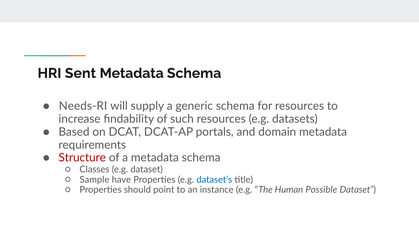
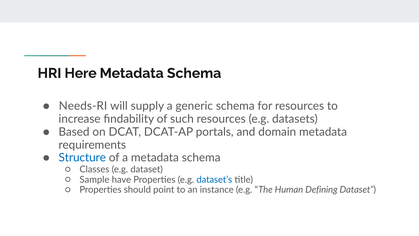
Sent: Sent -> Here
Structure colour: red -> blue
Possible: Possible -> Defining
